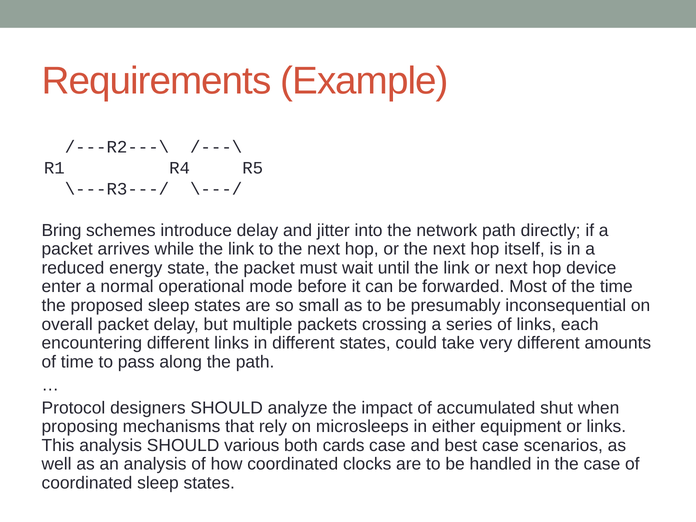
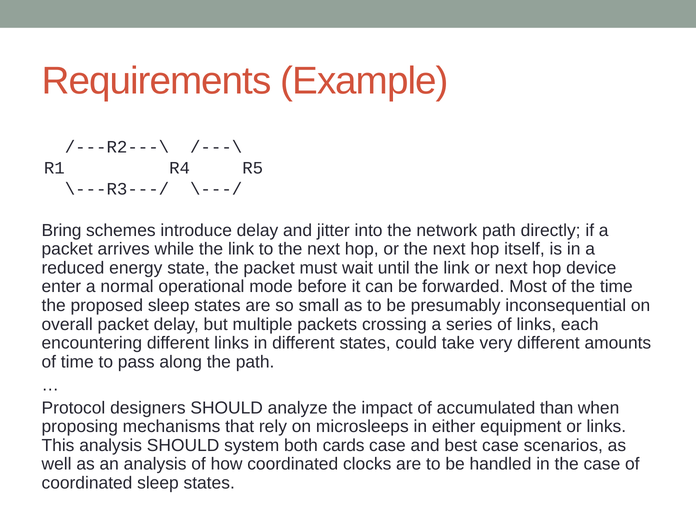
shut: shut -> than
various: various -> system
